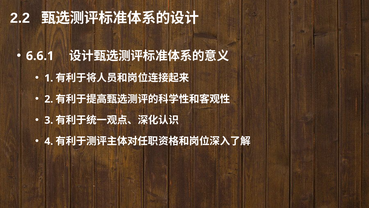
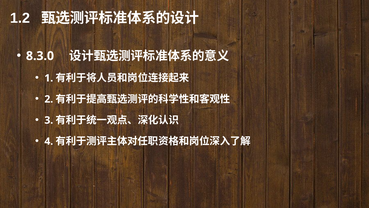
2.2: 2.2 -> 1.2
6.6.1: 6.6.1 -> 8.3.0
